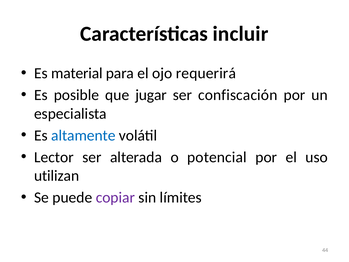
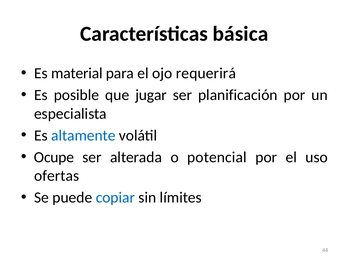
incluir: incluir -> básica
confiscación: confiscación -> planificación
Lector: Lector -> Ocupe
utilizan: utilizan -> ofertas
copiar colour: purple -> blue
